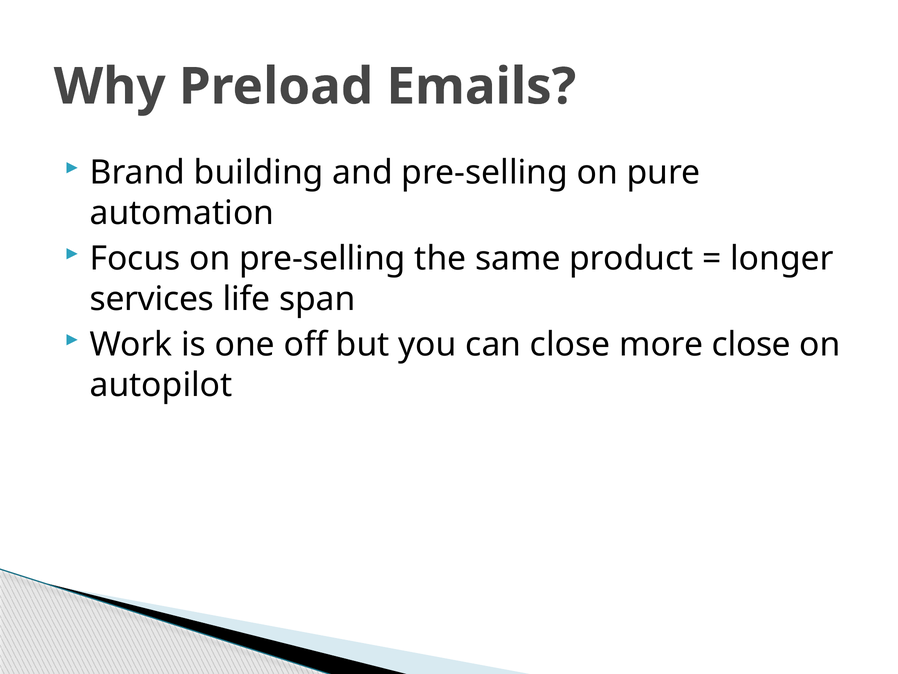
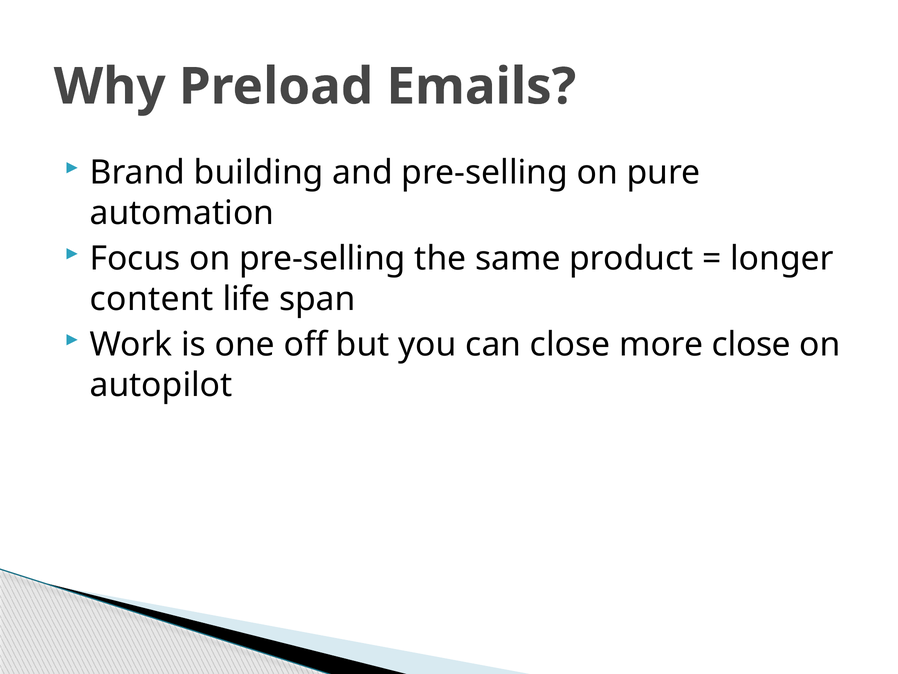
services: services -> content
